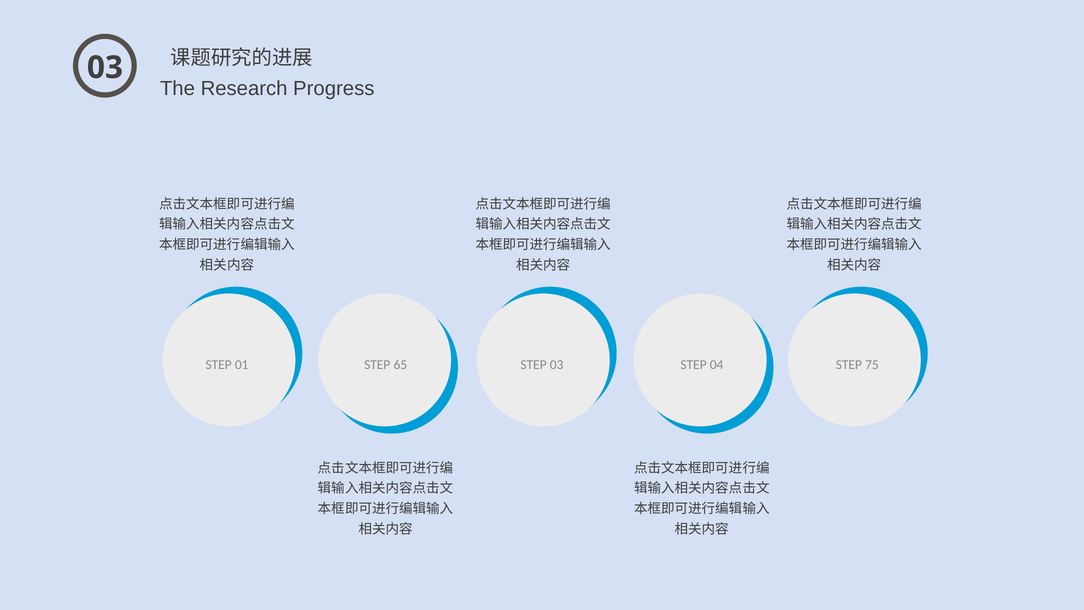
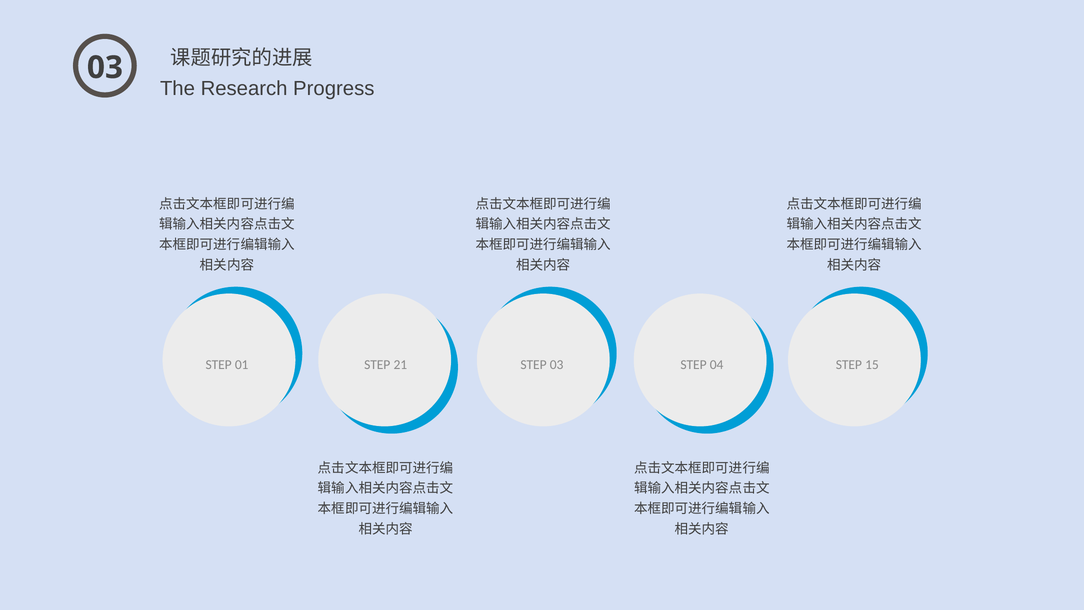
65: 65 -> 21
75: 75 -> 15
